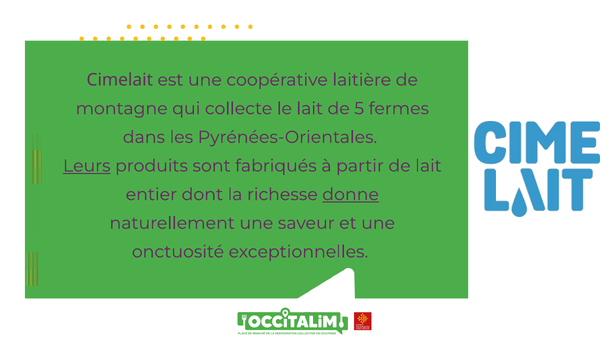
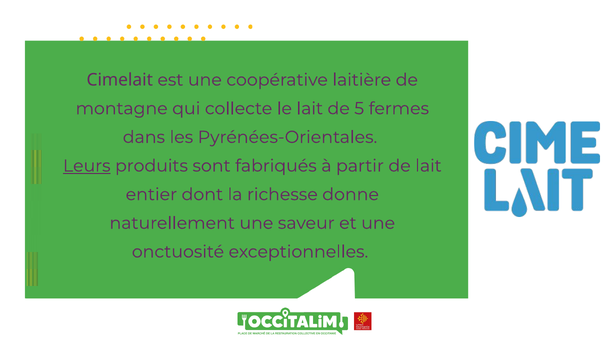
donne underline: present -> none
